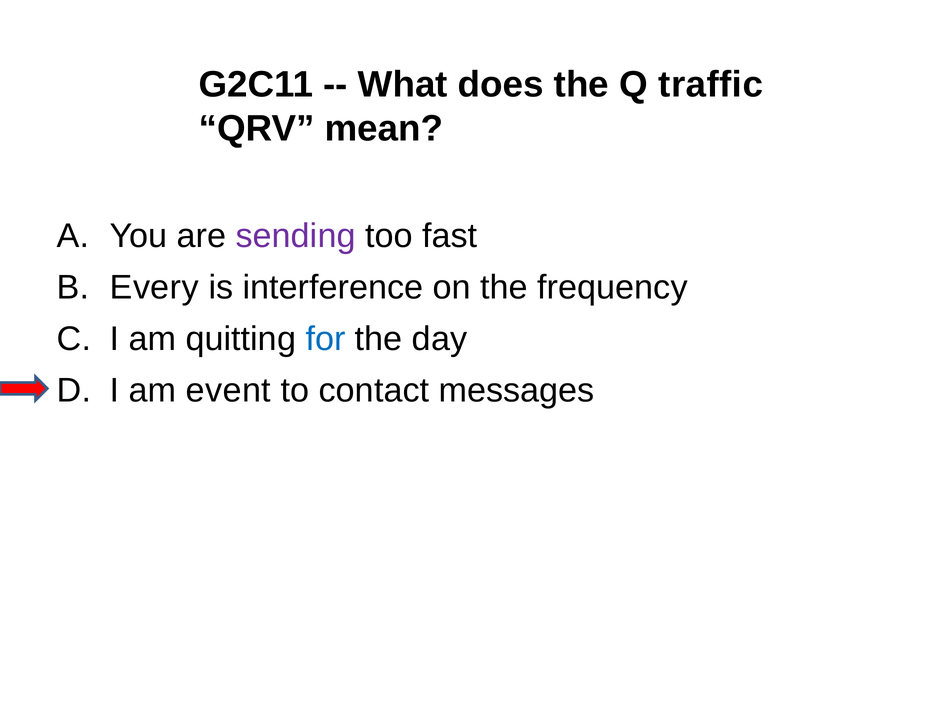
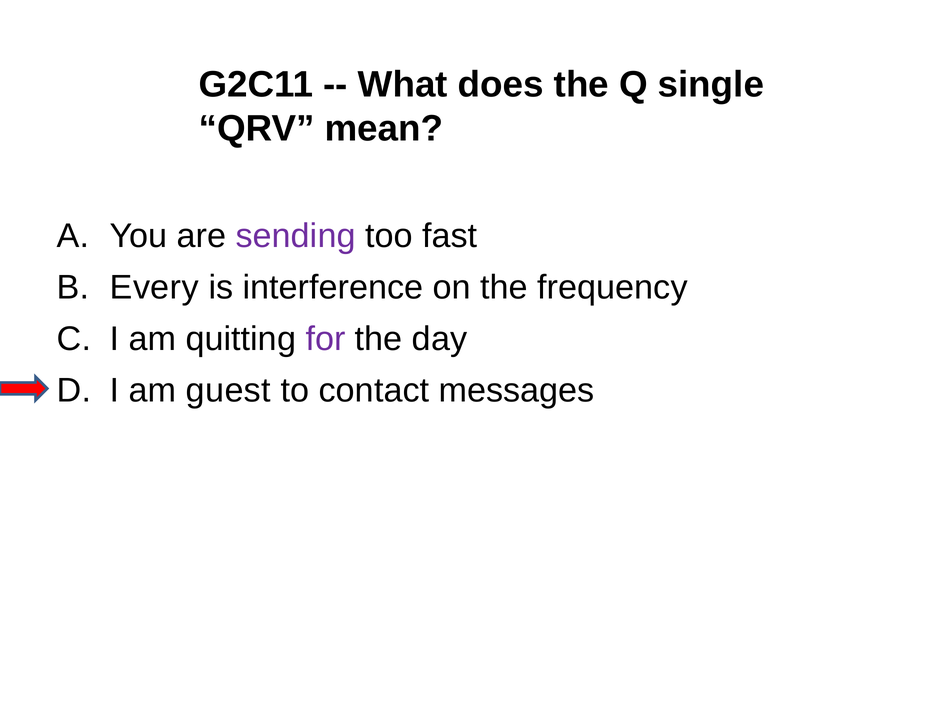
traffic: traffic -> single
for colour: blue -> purple
event: event -> guest
